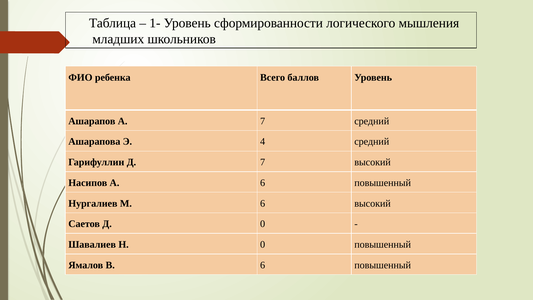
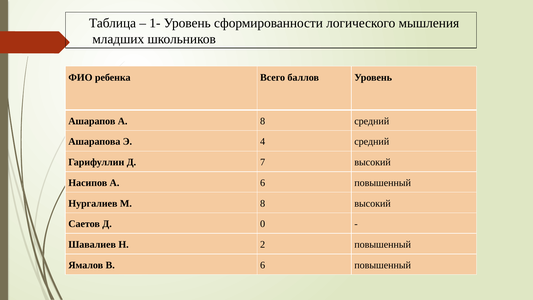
А 7: 7 -> 8
М 6: 6 -> 8
Н 0: 0 -> 2
